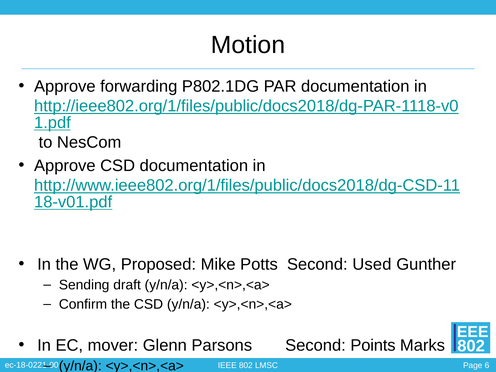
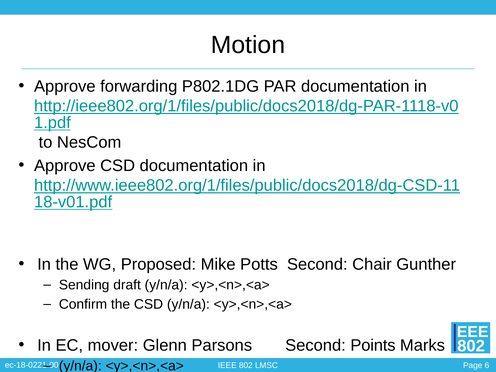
Used: Used -> Chair
